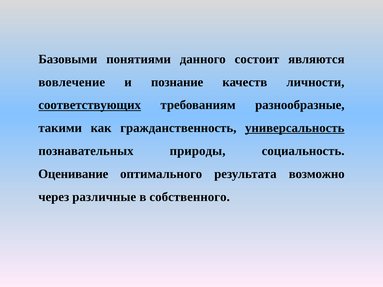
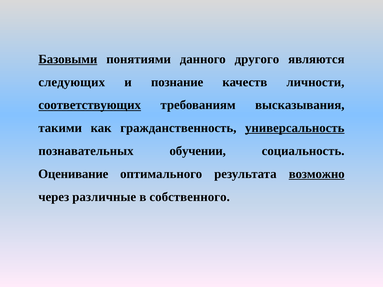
Базовыми underline: none -> present
состоит: состоит -> другого
вовлечение: вовлечение -> следующих
разнообразные: разнообразные -> высказывания
природы: природы -> обучении
возможно underline: none -> present
